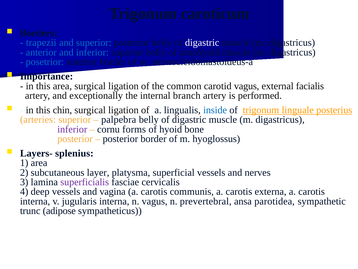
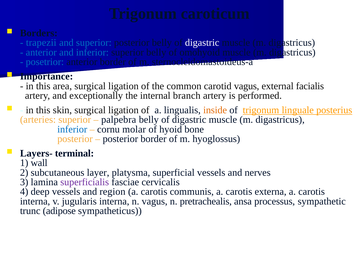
chin: chin -> skin
inside colour: blue -> orange
inferior at (72, 129) colour: purple -> blue
forms: forms -> molar
splenius: splenius -> terminal
1 area: area -> wall
vagina: vagina -> region
prevertebral: prevertebral -> pretrachealis
parotidea: parotidea -> processus
